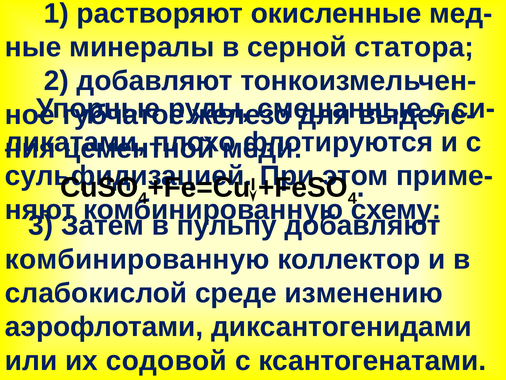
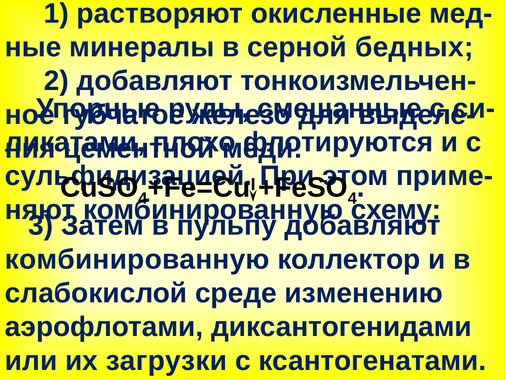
статора: статора -> бедных
содовой: содовой -> загрузки
